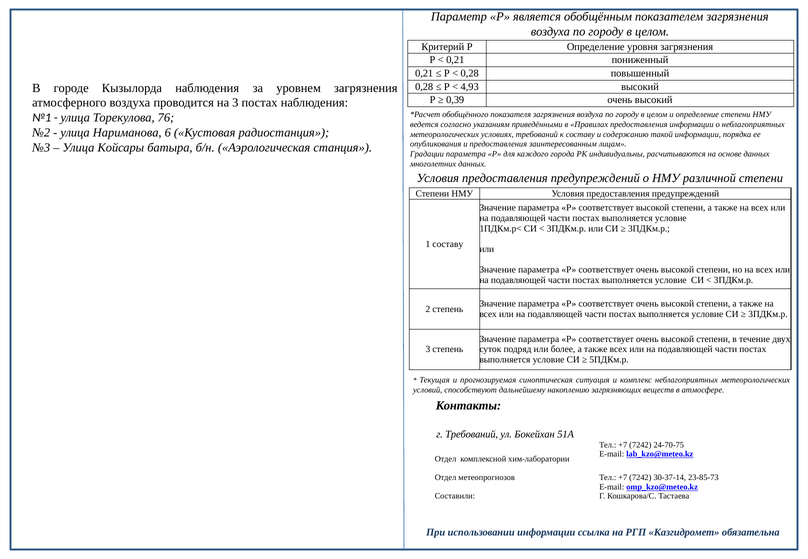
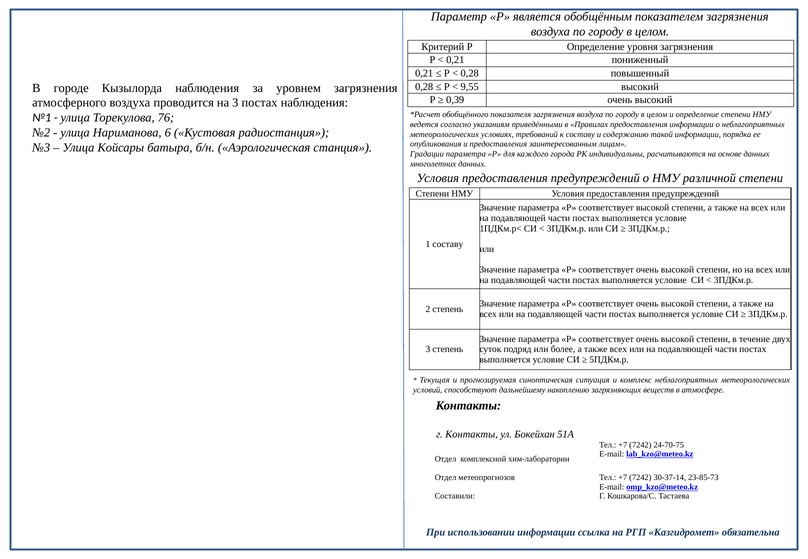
4,93: 4,93 -> 9,55
г Требований: Требований -> Контакты
